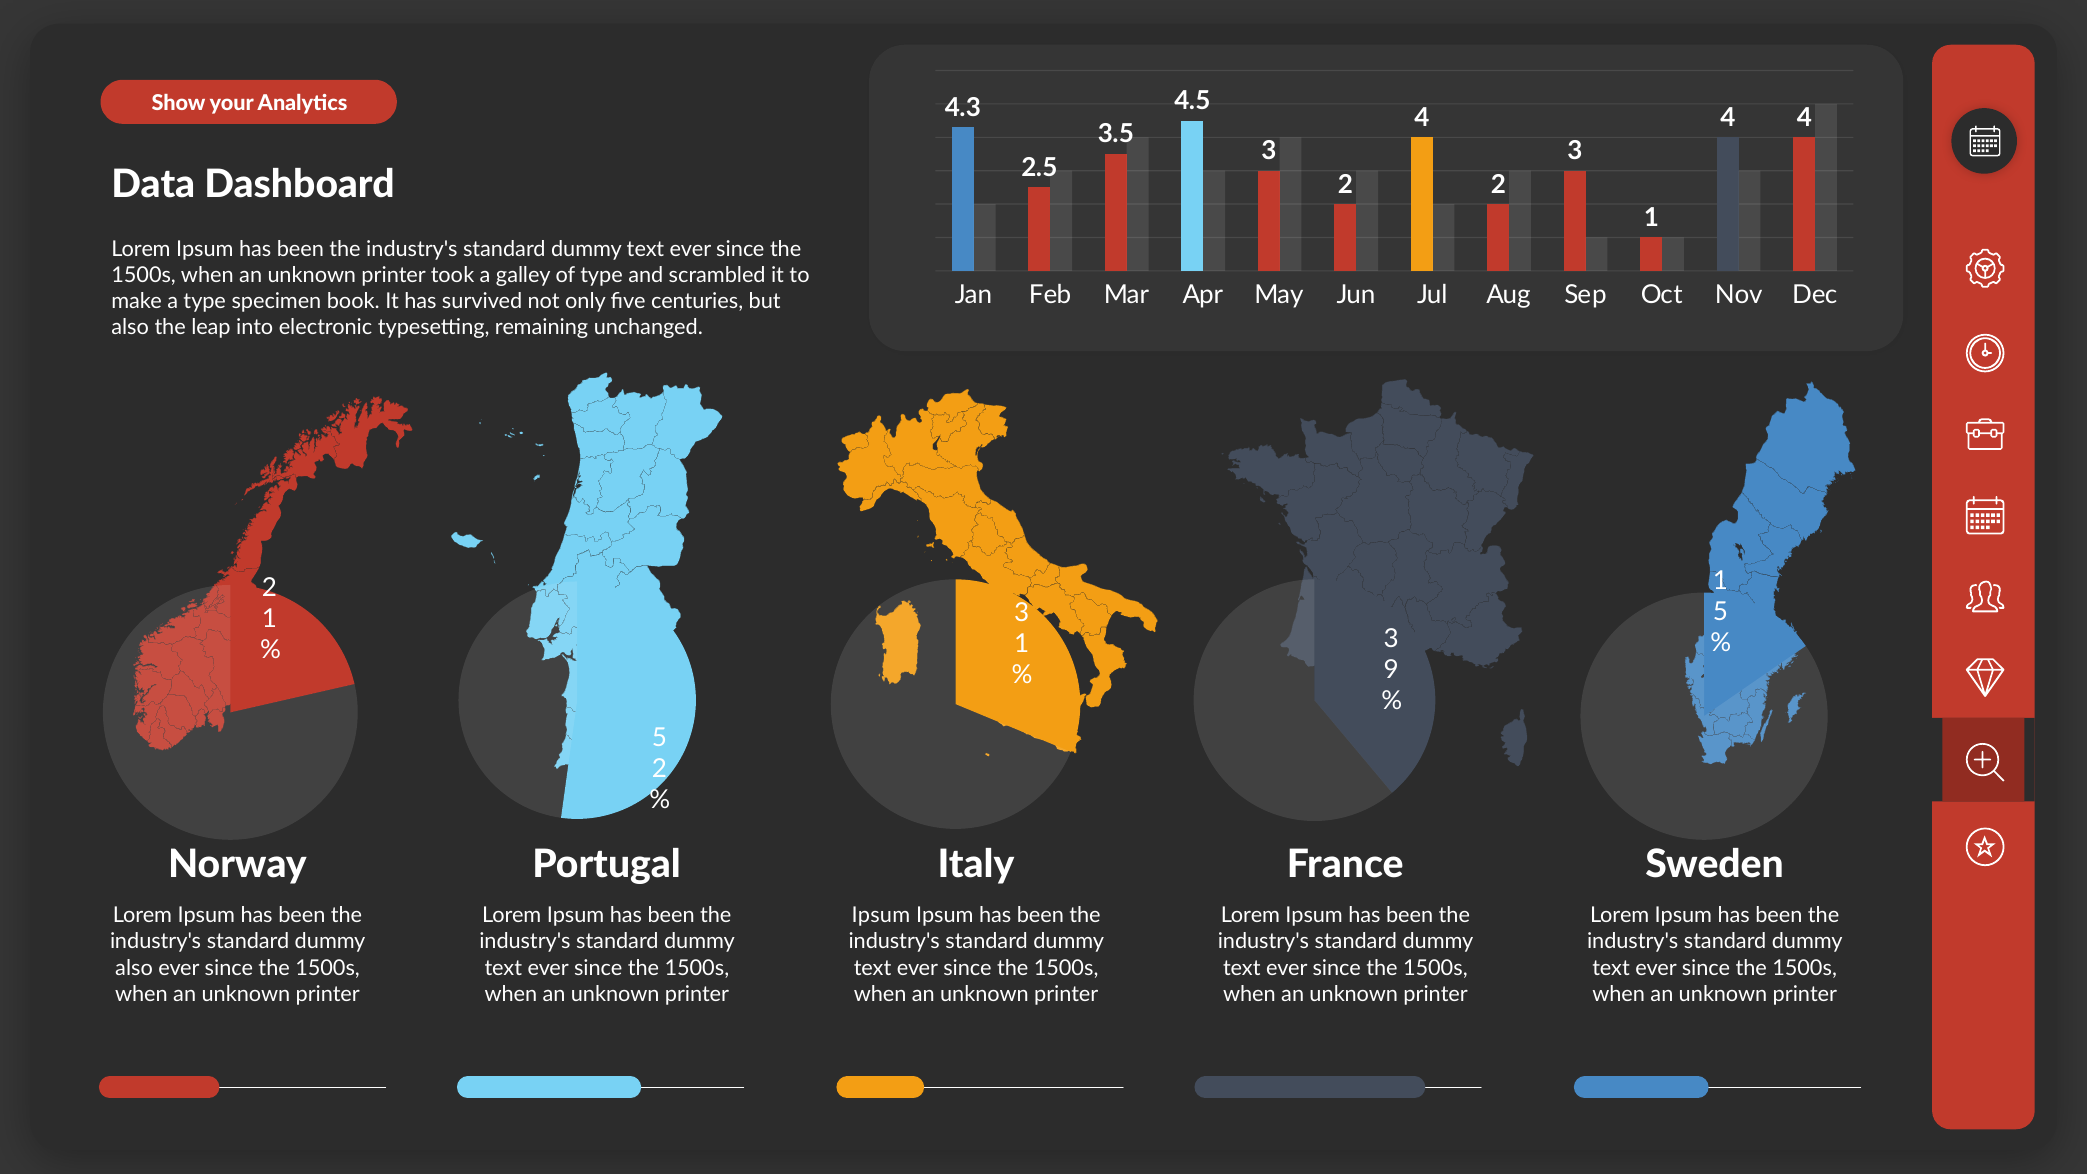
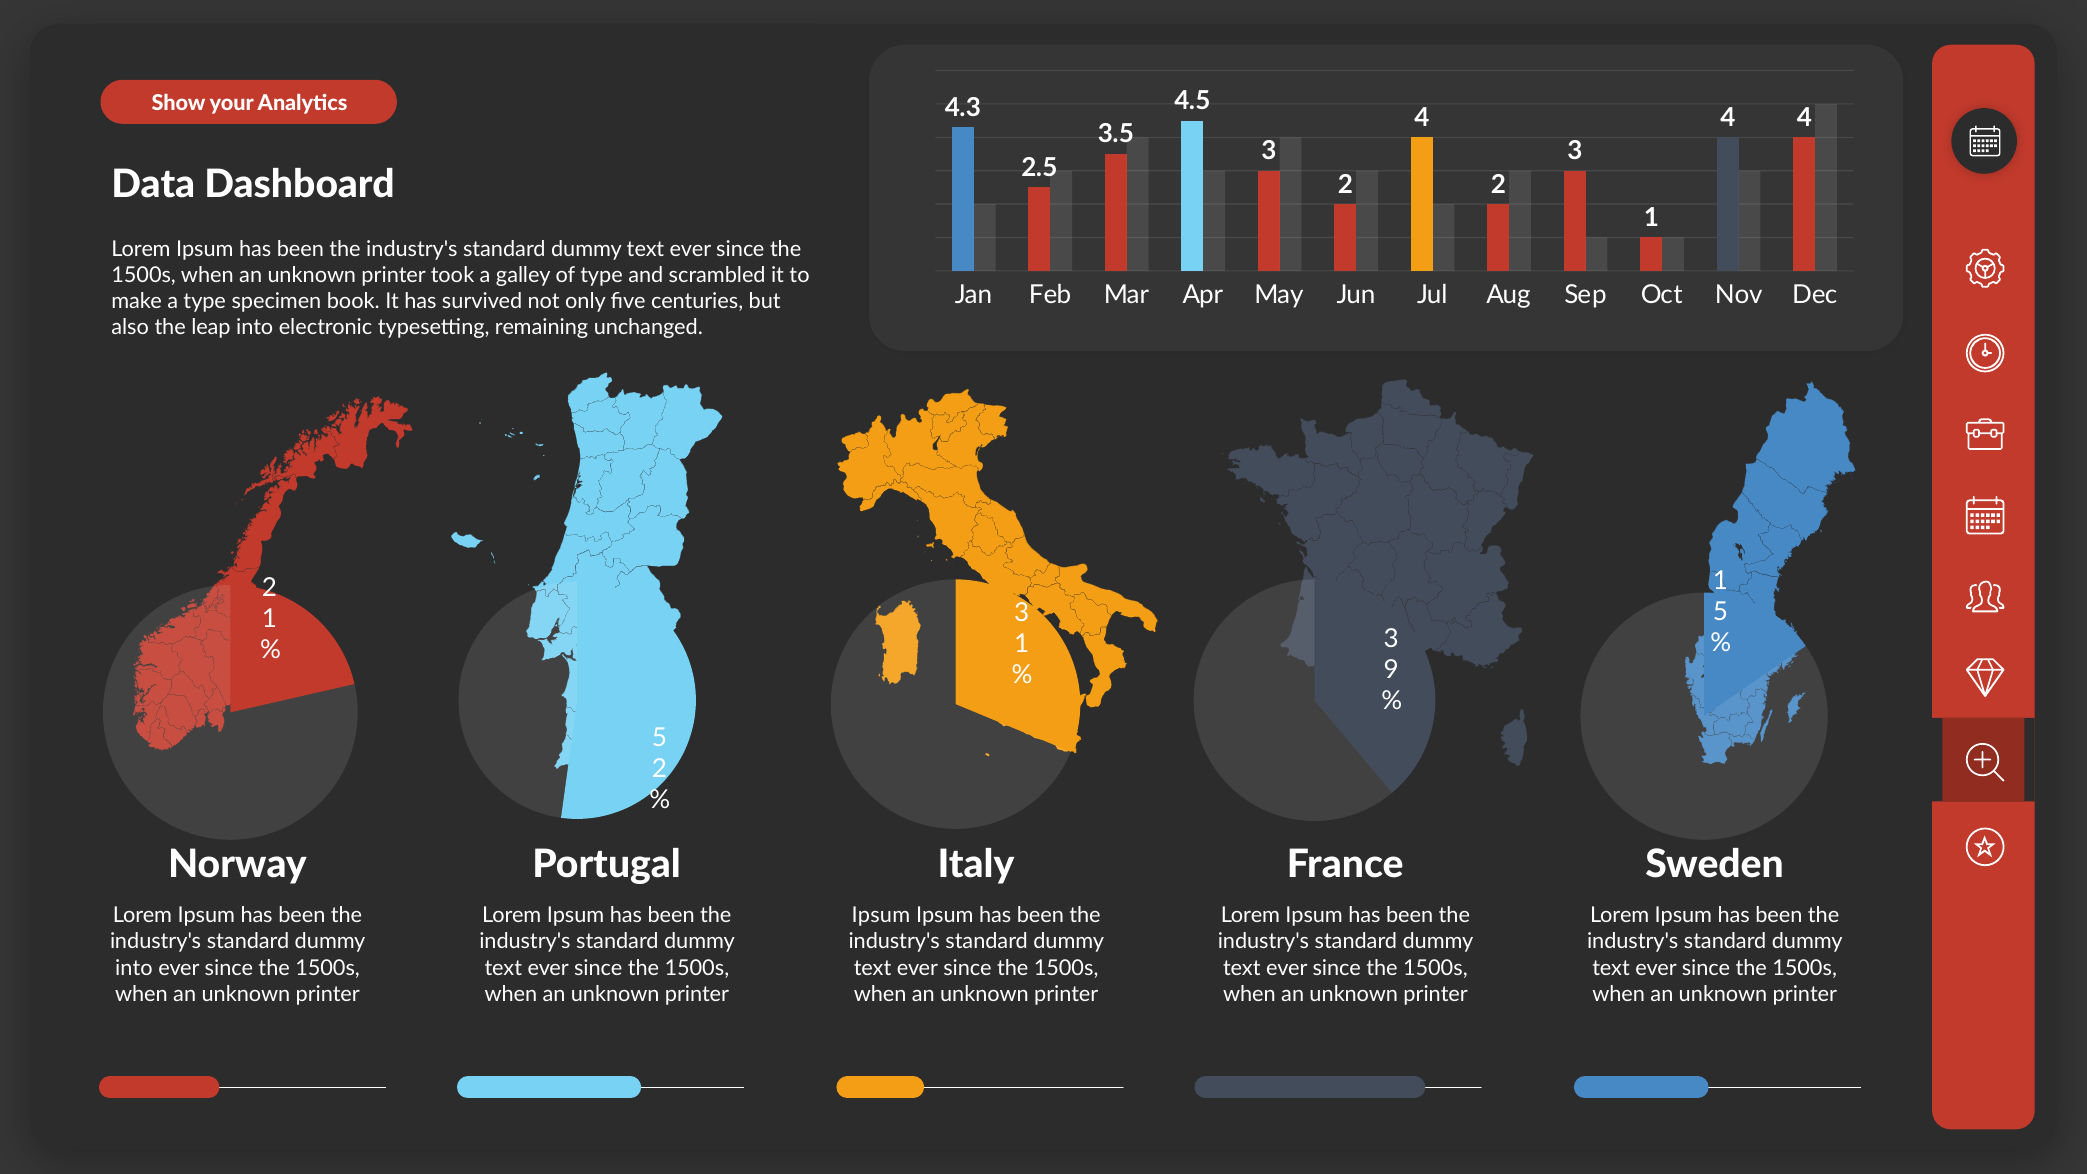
also at (134, 968): also -> into
